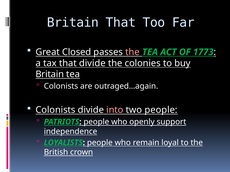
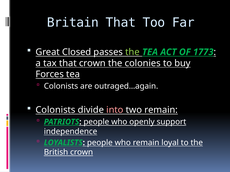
the at (132, 52) colour: pink -> light green
that divide: divide -> crown
Britain at (50, 74): Britain -> Forces
two people: people -> remain
